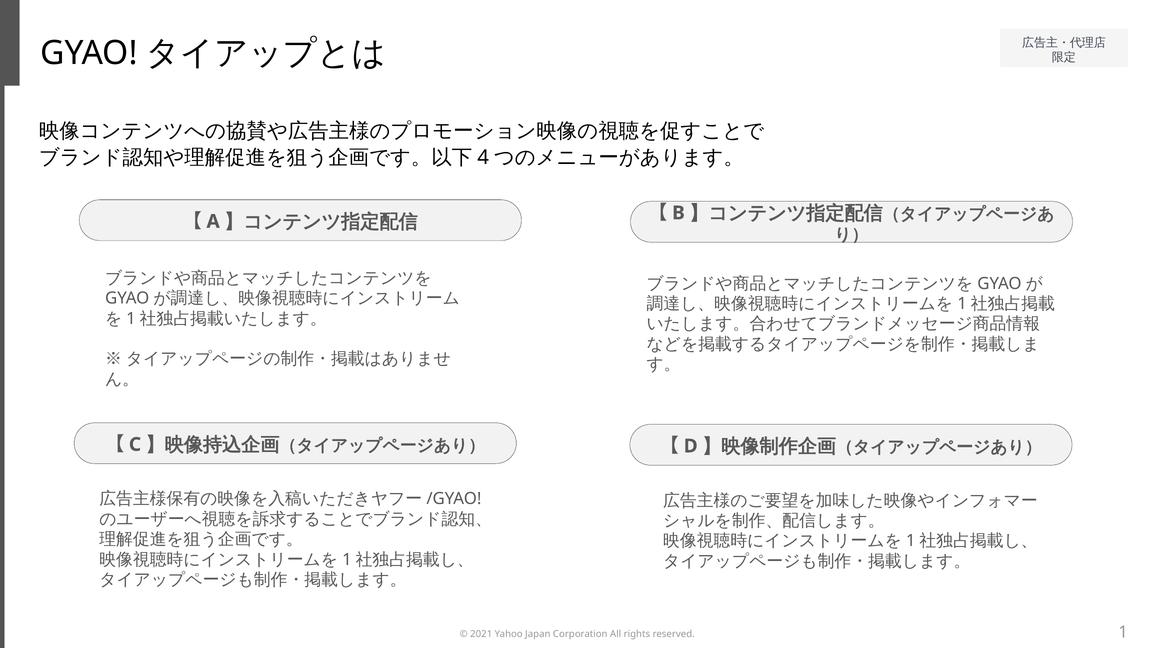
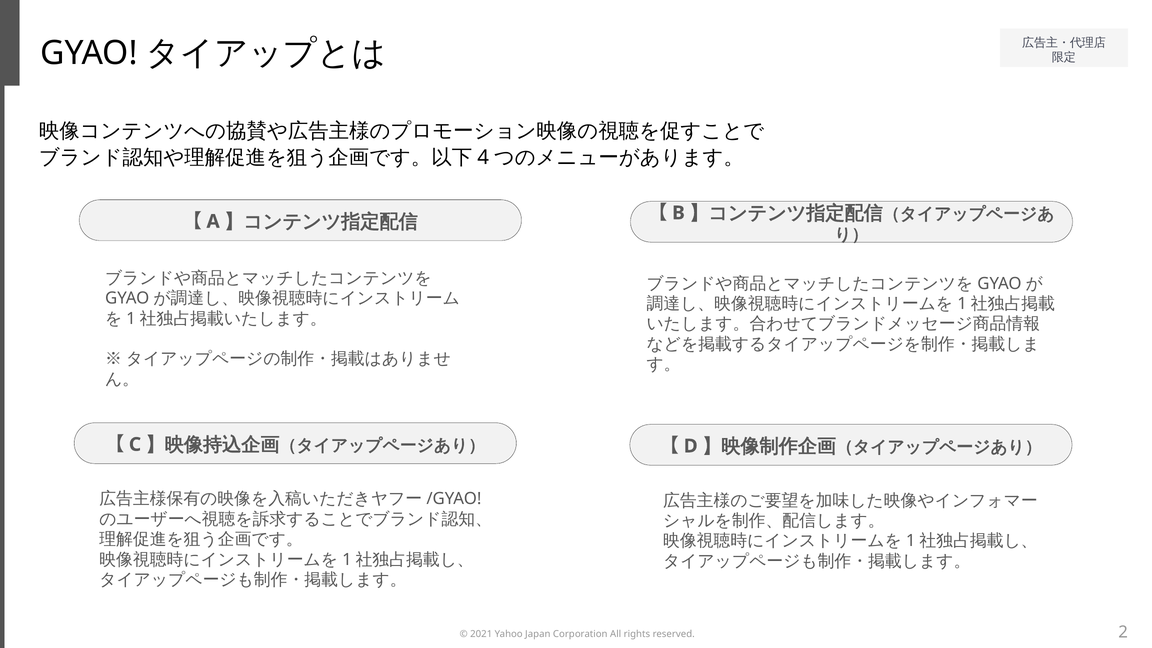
1: 1 -> 2
